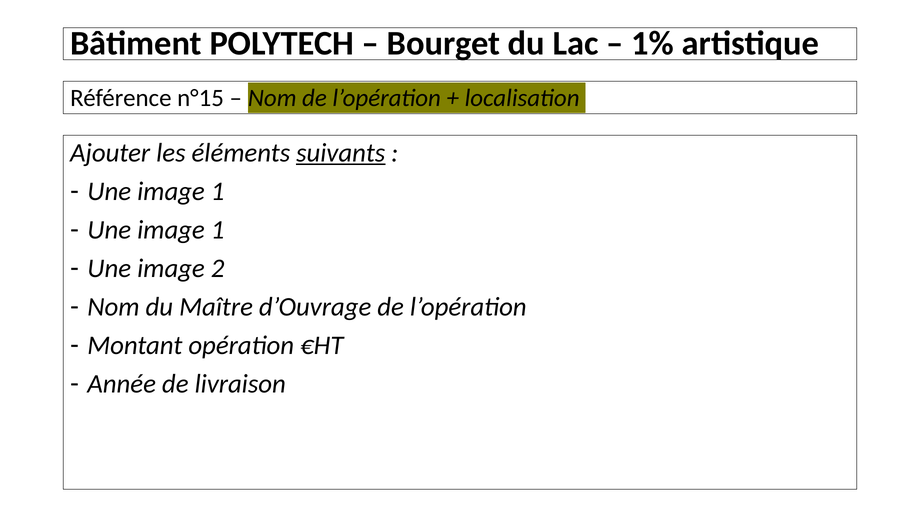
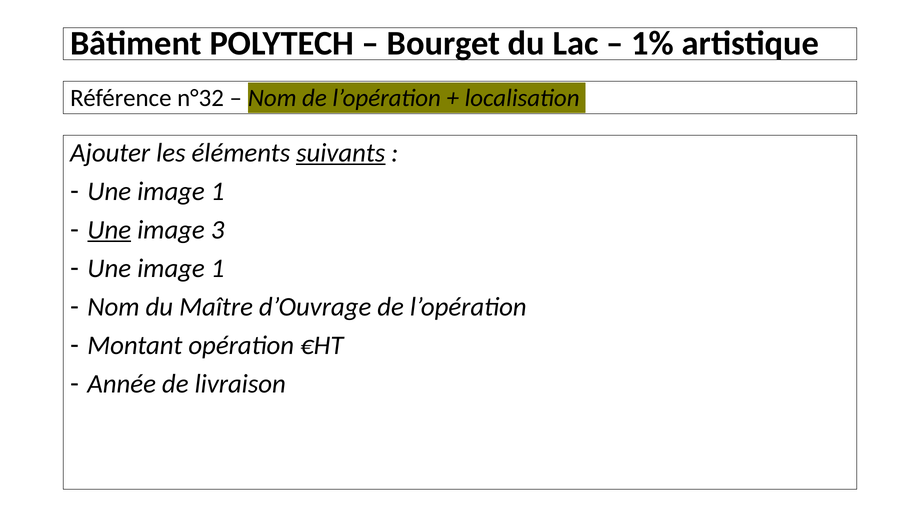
n°15: n°15 -> n°32
Une at (109, 230) underline: none -> present
1 at (218, 230): 1 -> 3
2 at (218, 269): 2 -> 1
